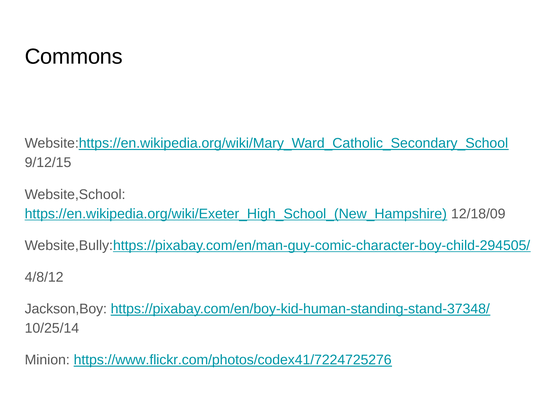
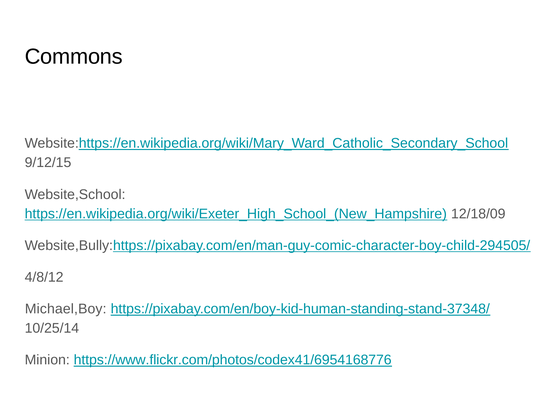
Jackson,Boy: Jackson,Boy -> Michael,Boy
https://www.flickr.com/photos/codex41/7224725276: https://www.flickr.com/photos/codex41/7224725276 -> https://www.flickr.com/photos/codex41/6954168776
